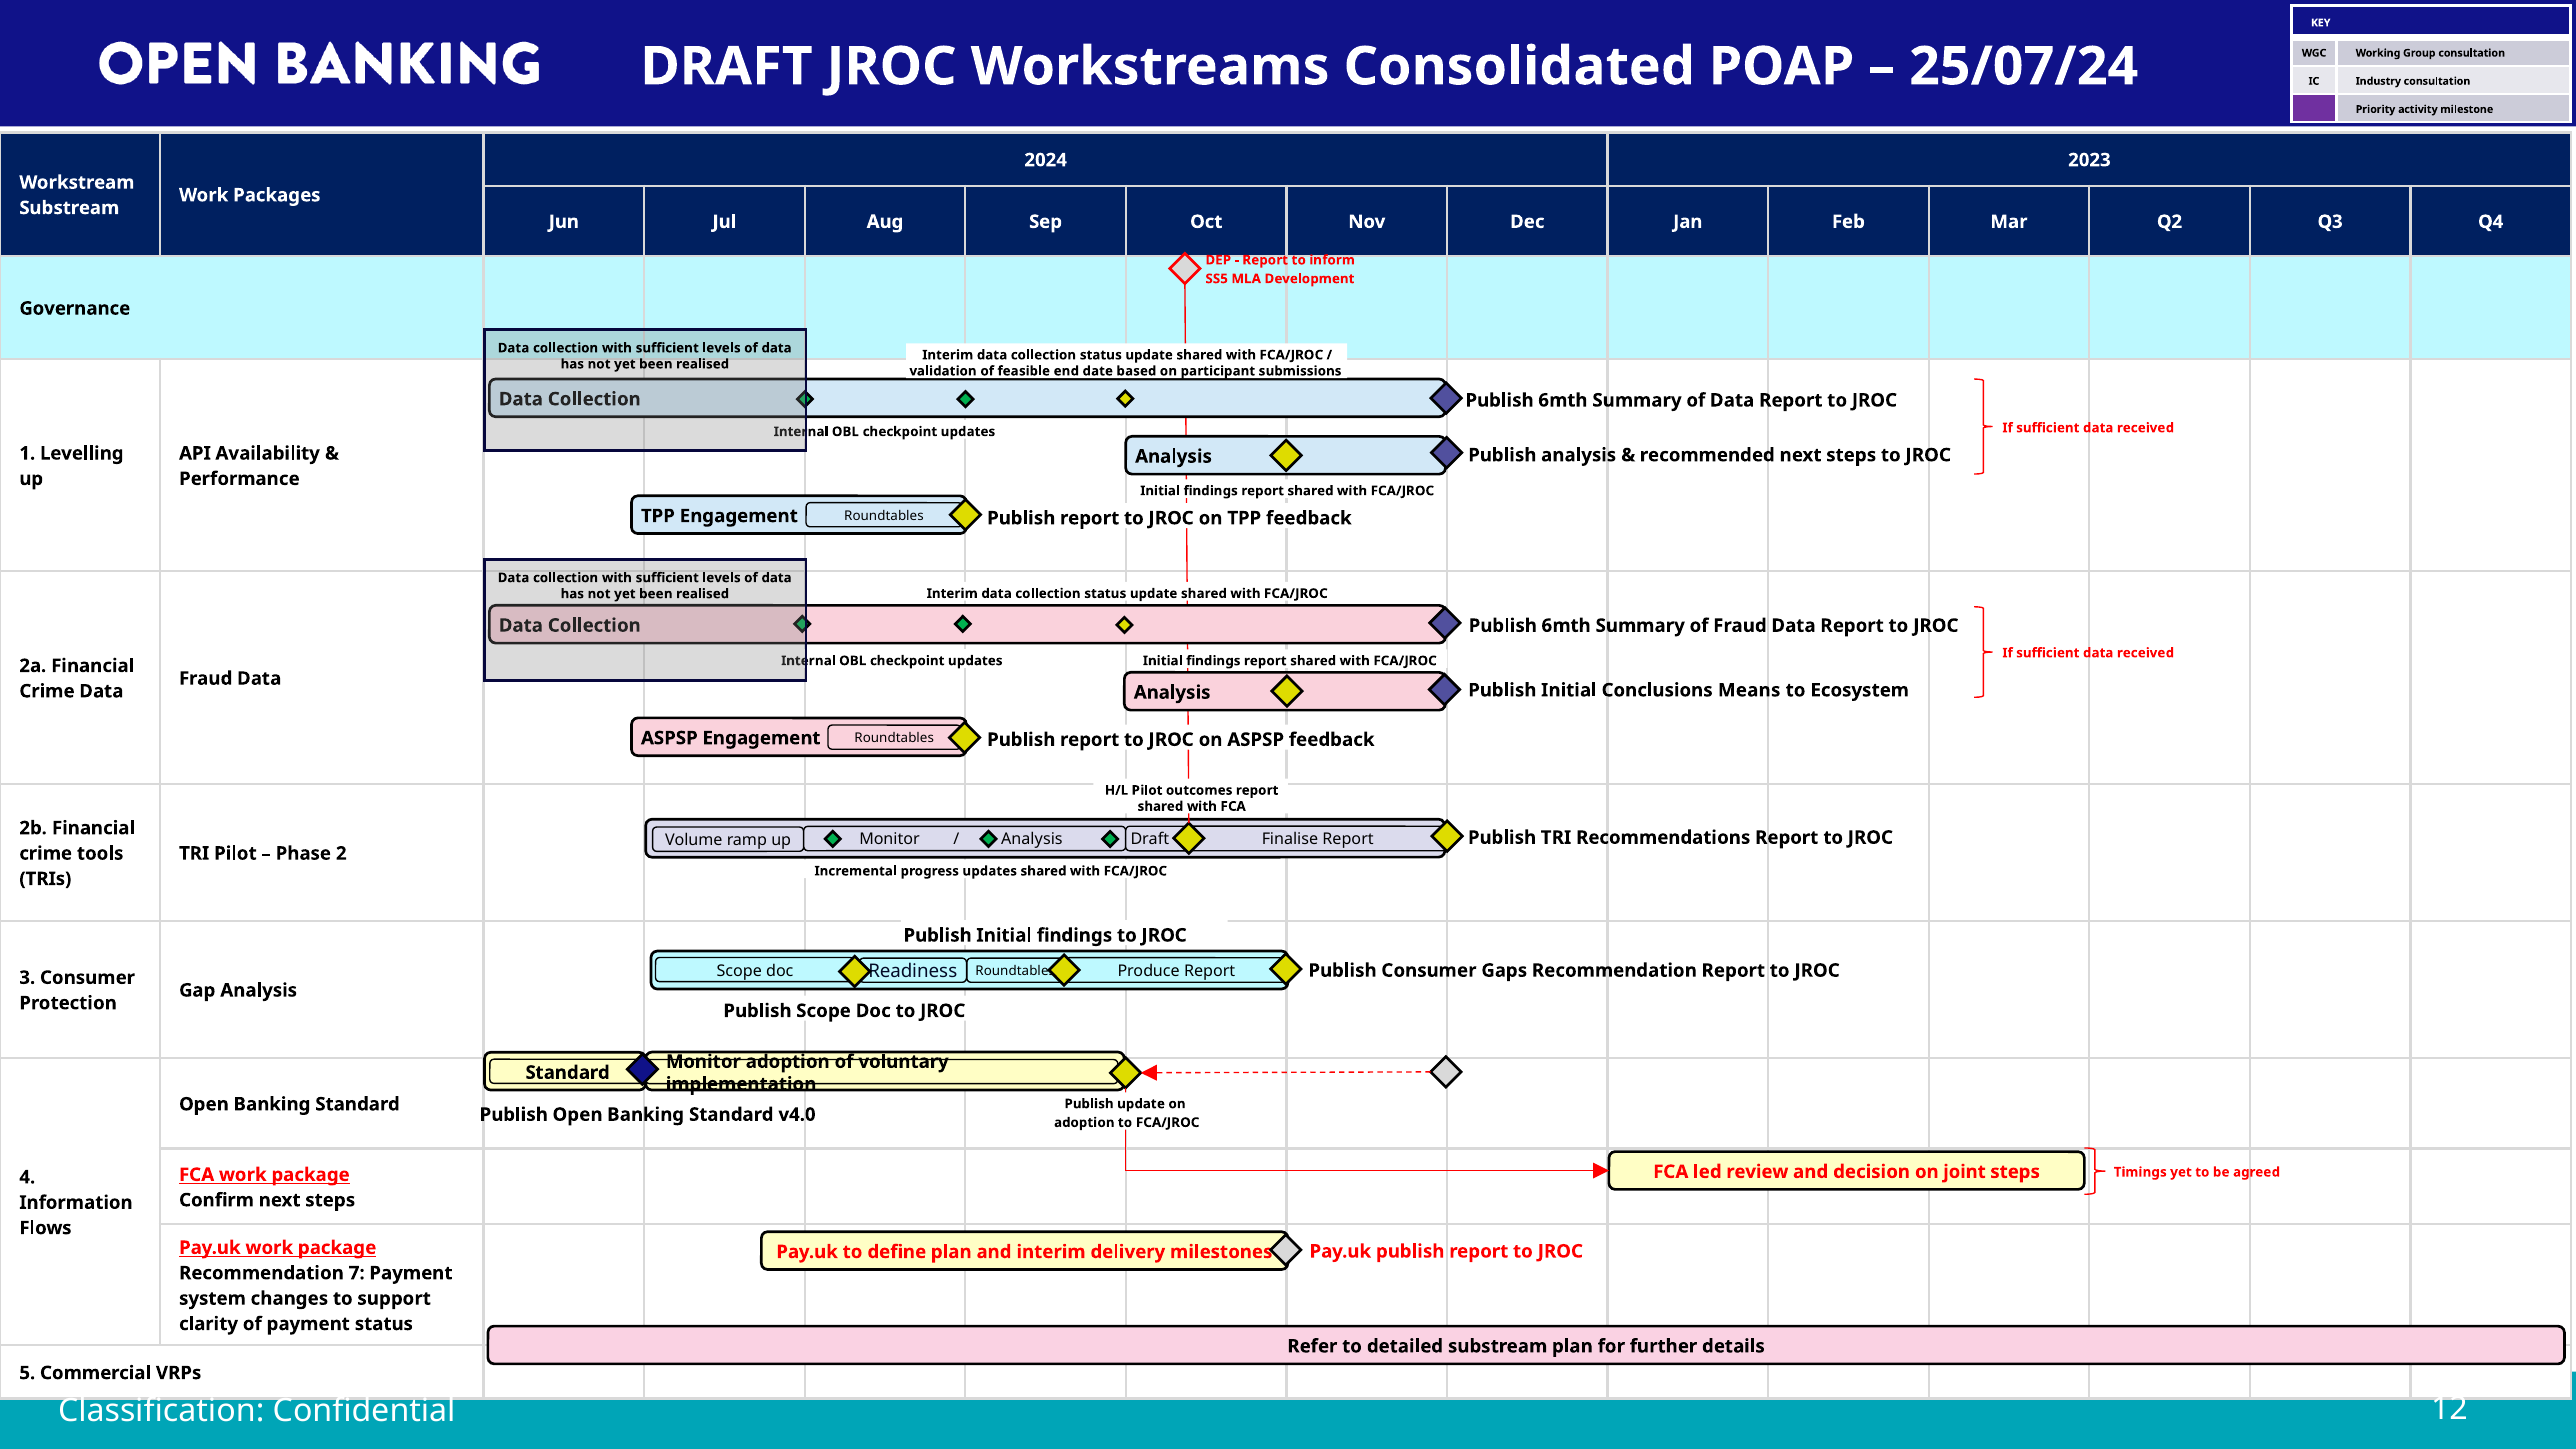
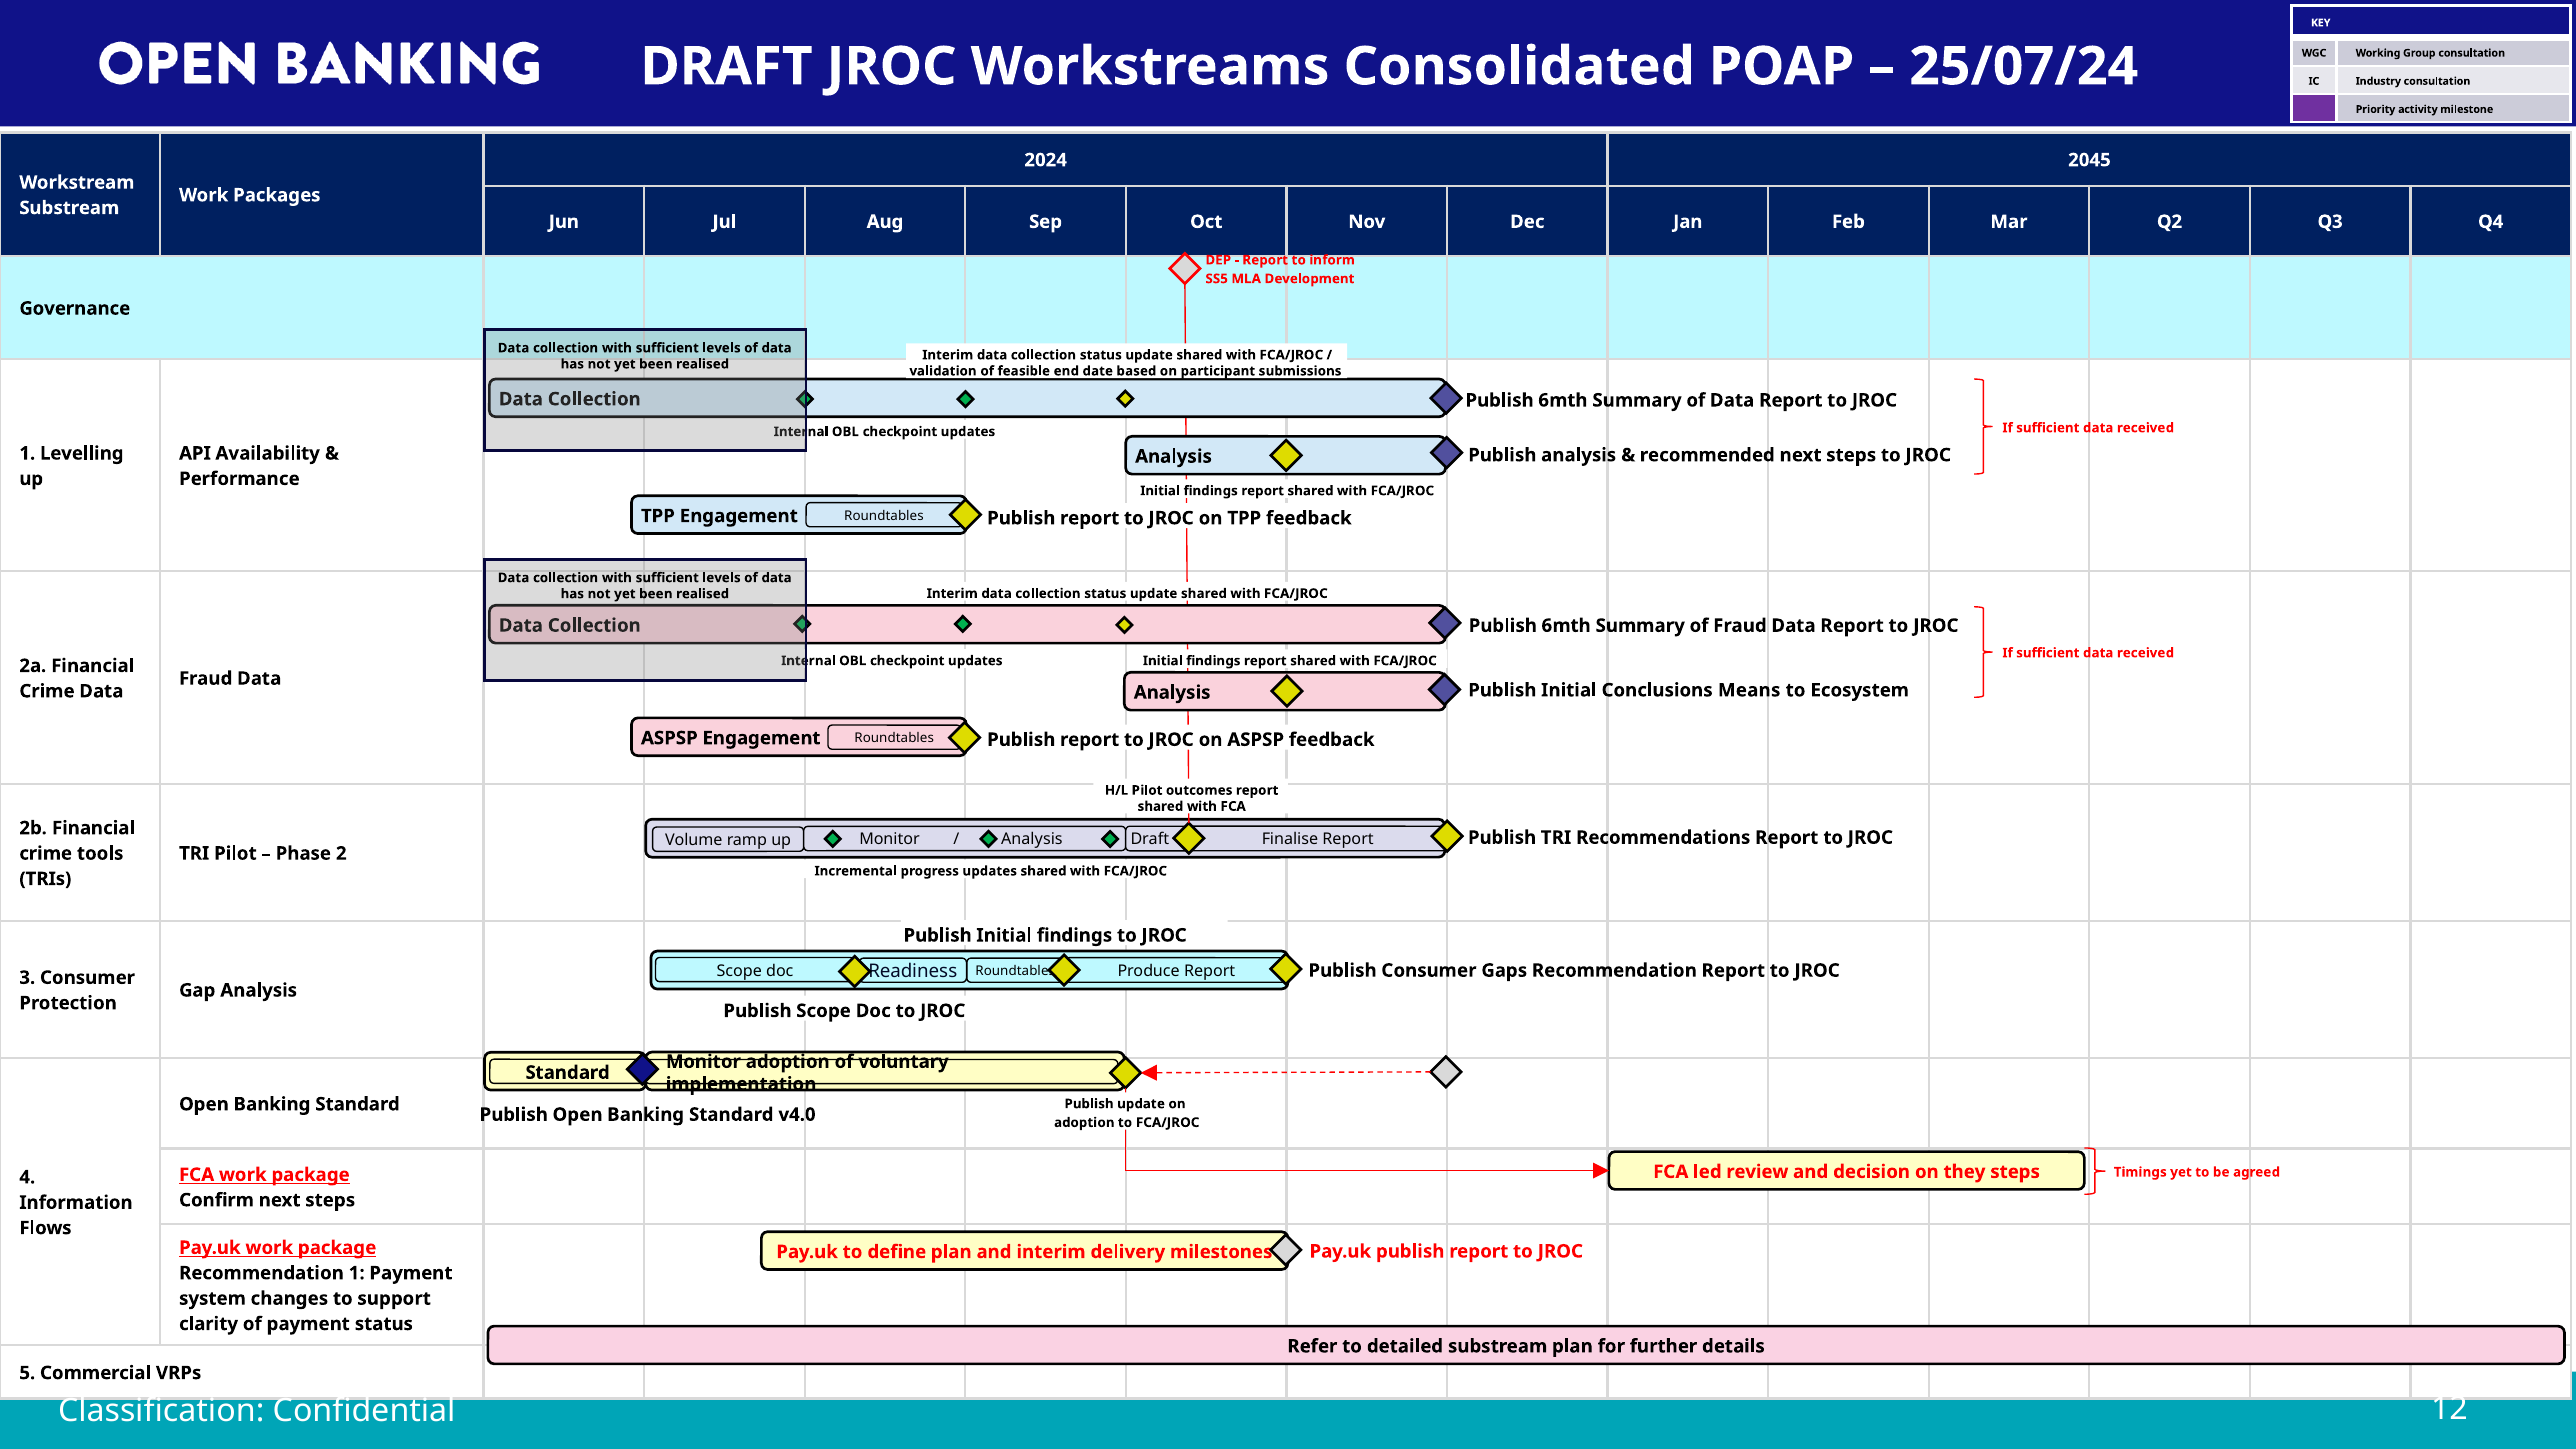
2023: 2023 -> 2045
joint: joint -> they
Recommendation 7: 7 -> 1
